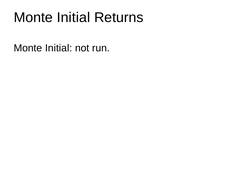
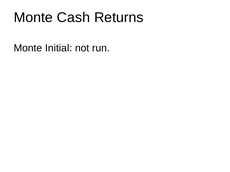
Initial at (73, 17): Initial -> Cash
